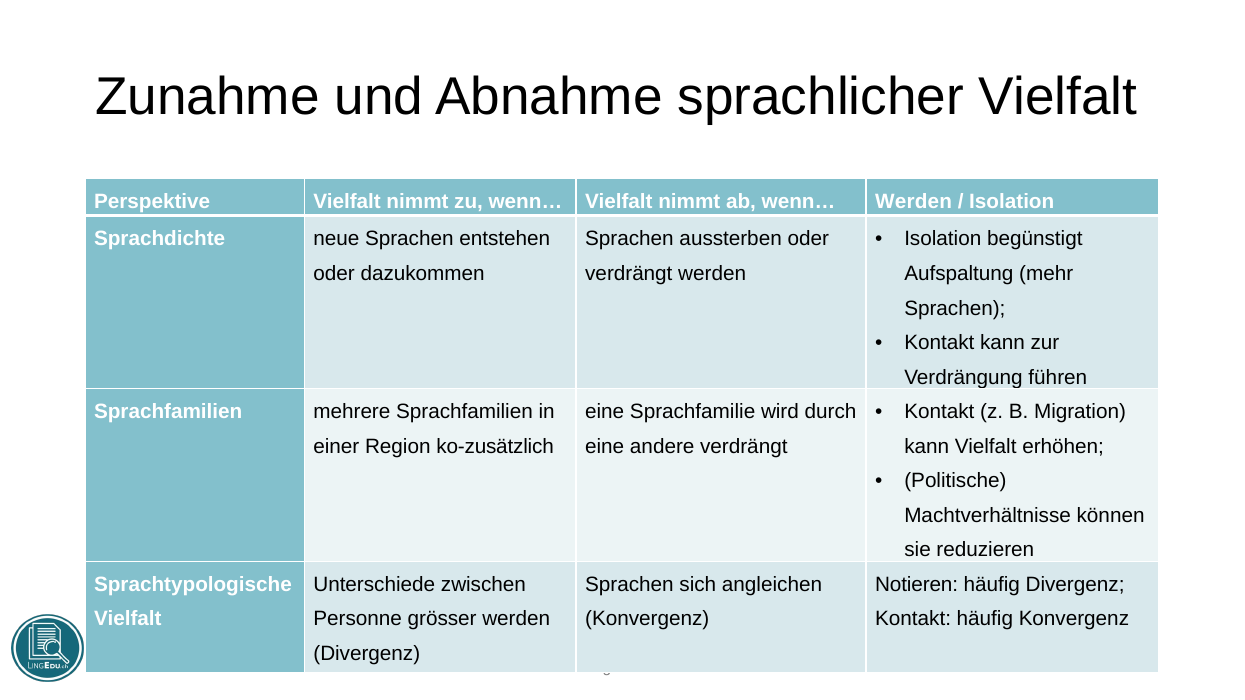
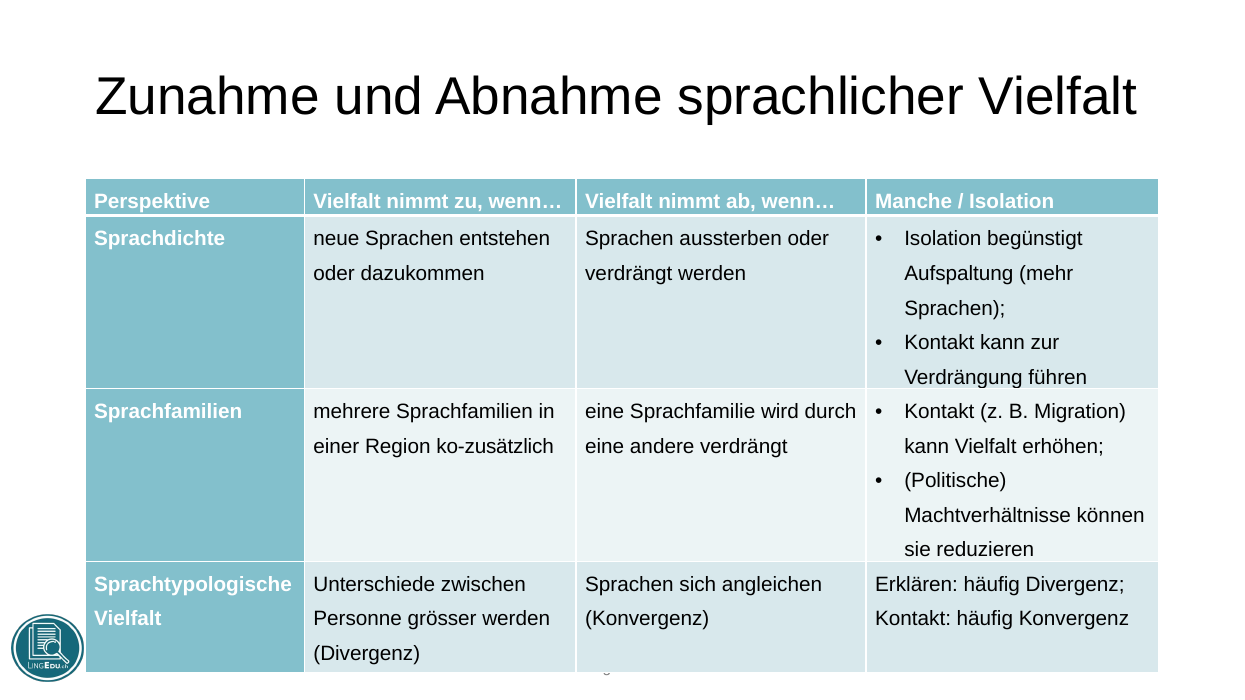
wenn… Werden: Werden -> Manche
Notieren: Notieren -> Erklären
